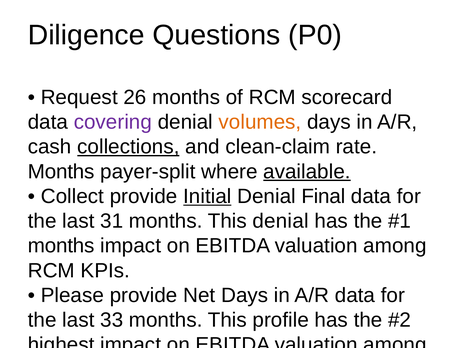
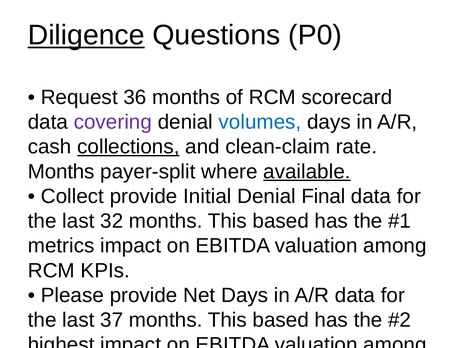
Diligence underline: none -> present
Request 26: 26 -> 36
volumes colour: orange -> blue
Initial underline: present -> none
31: 31 -> 32
denial at (281, 222): denial -> based
months at (61, 246): months -> metrics
33: 33 -> 37
profile at (281, 321): profile -> based
